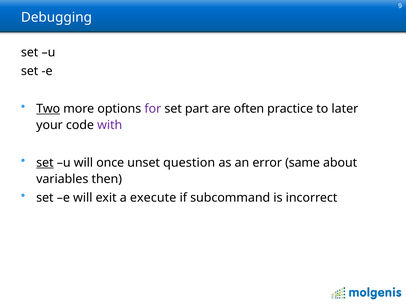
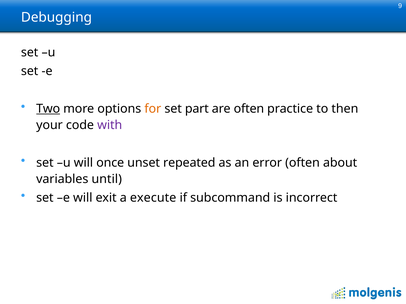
for colour: purple -> orange
later: later -> then
set at (45, 163) underline: present -> none
question: question -> repeated
error same: same -> often
then: then -> until
